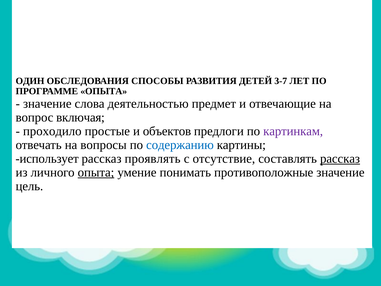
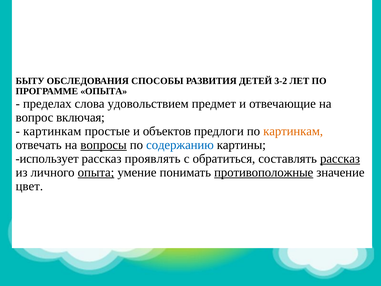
ОДИН: ОДИН -> БЫТУ
3-7: 3-7 -> 3-2
значение at (47, 104): значение -> пределах
деятельностью: деятельностью -> удовольствием
проходило at (52, 131): проходило -> картинкам
картинкам at (293, 131) colour: purple -> orange
вопросы underline: none -> present
отсутствие: отсутствие -> обратиться
противоположные underline: none -> present
цель: цель -> цвет
